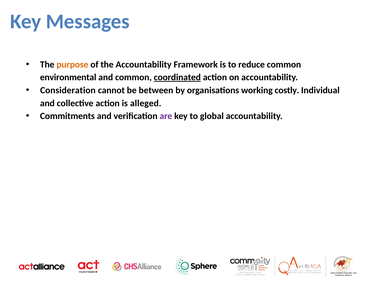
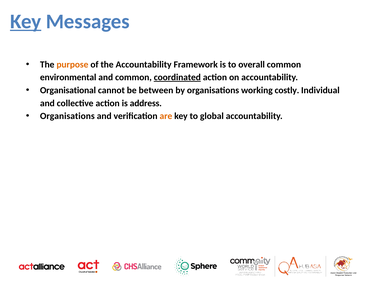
Key at (26, 22) underline: none -> present
reduce: reduce -> overall
Consideration: Consideration -> Organisational
alleged: alleged -> address
Commitments at (67, 116): Commitments -> Organisations
are colour: purple -> orange
